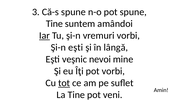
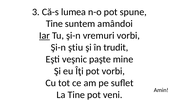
Că-s spune: spune -> lumea
Şi-n eşti: eşti -> ştiu
lângă: lângă -> trudit
nevoi: nevoi -> paşte
tot underline: present -> none
